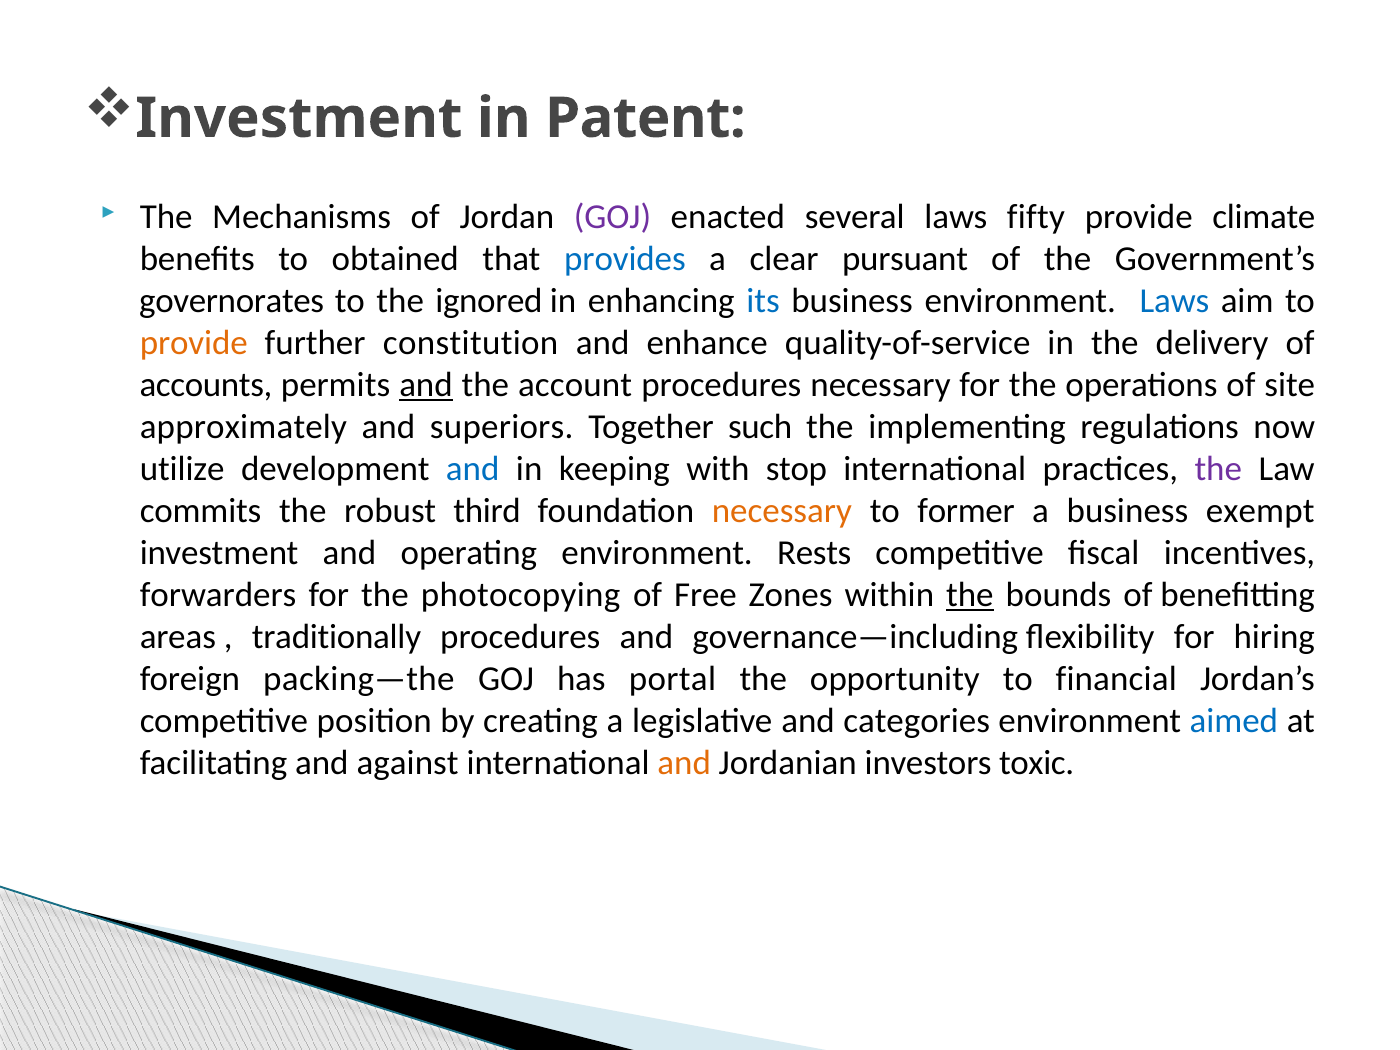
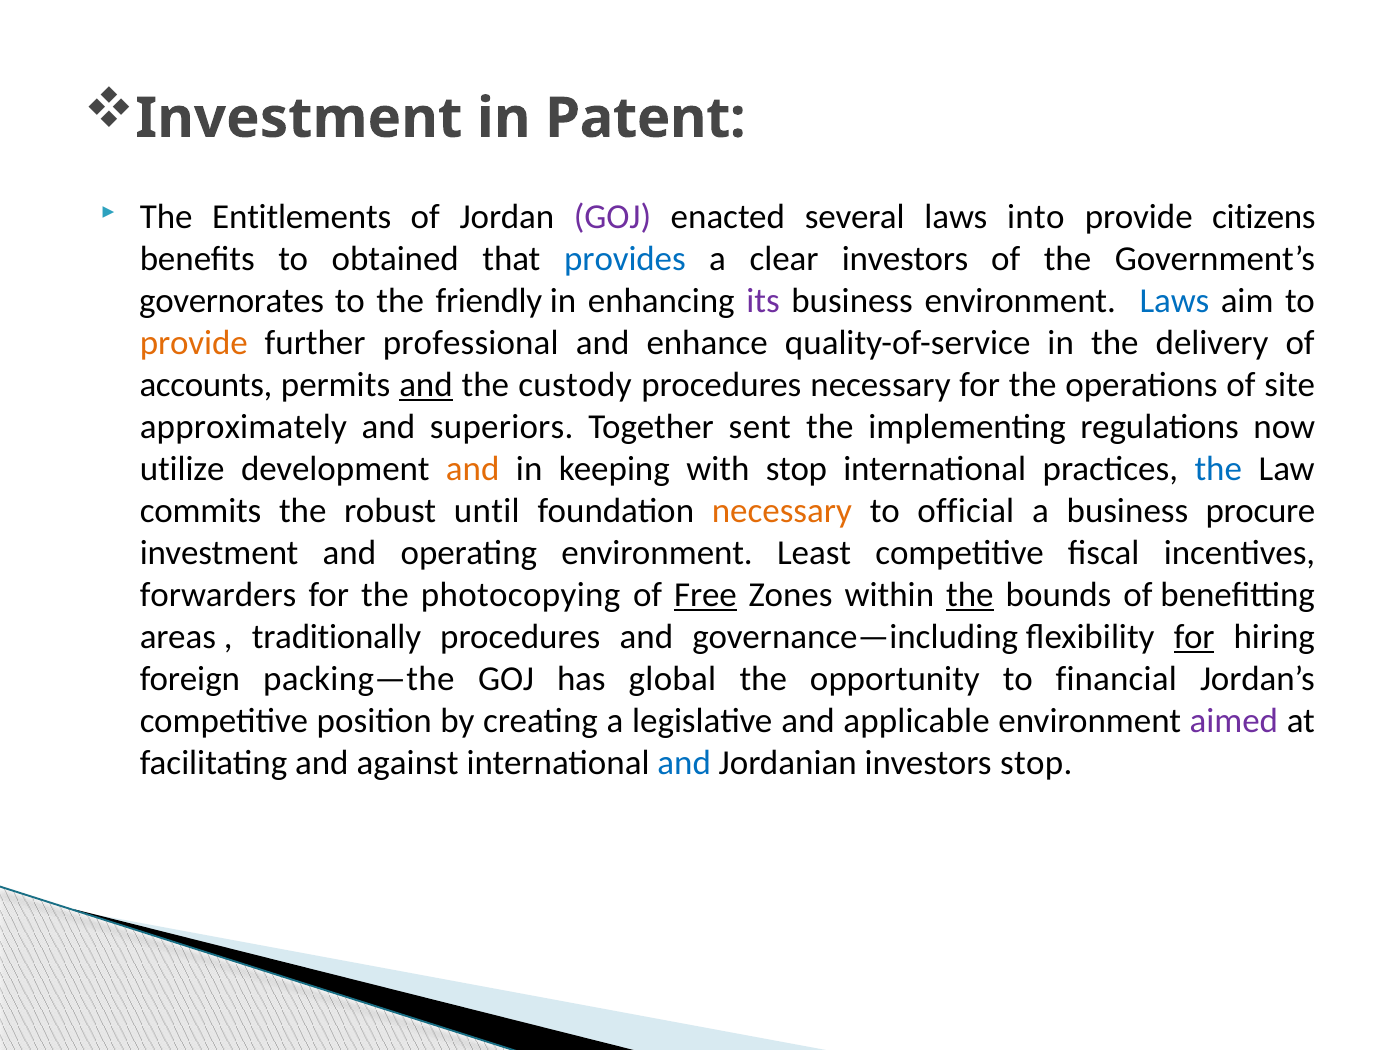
Mechanisms: Mechanisms -> Entitlements
fifty: fifty -> into
climate: climate -> citizens
clear pursuant: pursuant -> investors
ignored: ignored -> friendly
its colour: blue -> purple
constitution: constitution -> professional
account: account -> custody
such: such -> sent
and at (473, 469) colour: blue -> orange
the at (1218, 469) colour: purple -> blue
third: third -> until
former: former -> official
exempt: exempt -> procure
Rests: Rests -> Least
Free underline: none -> present
for at (1194, 637) underline: none -> present
portal: portal -> global
categories: categories -> applicable
aimed colour: blue -> purple
and at (684, 763) colour: orange -> blue
investors toxic: toxic -> stop
